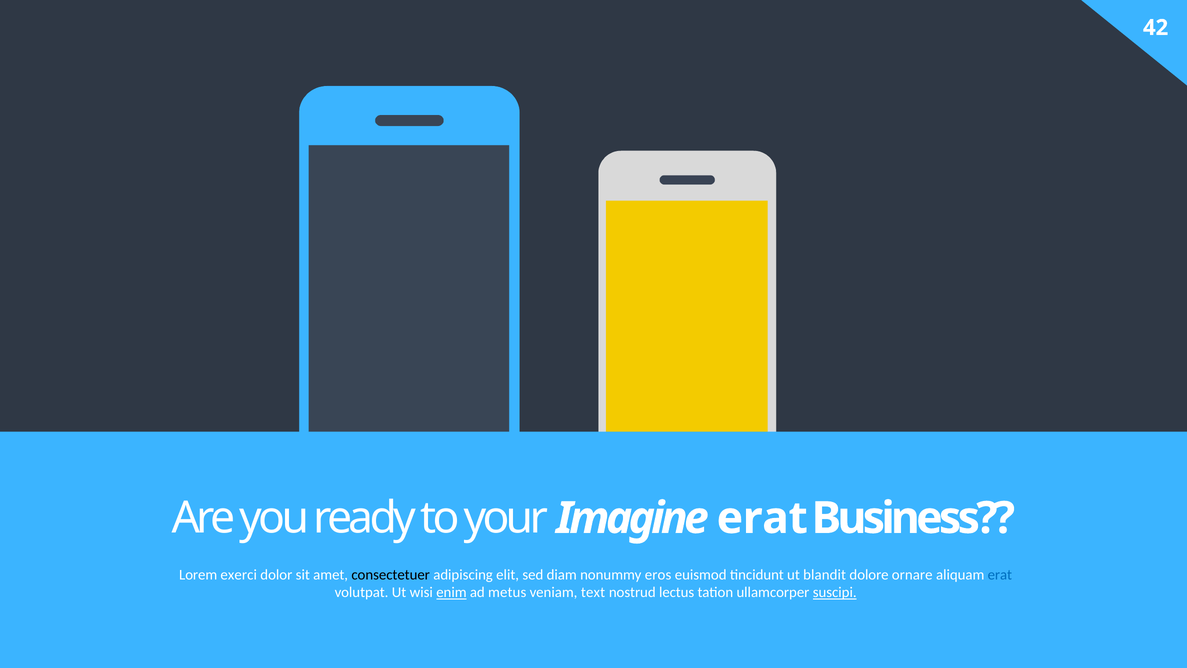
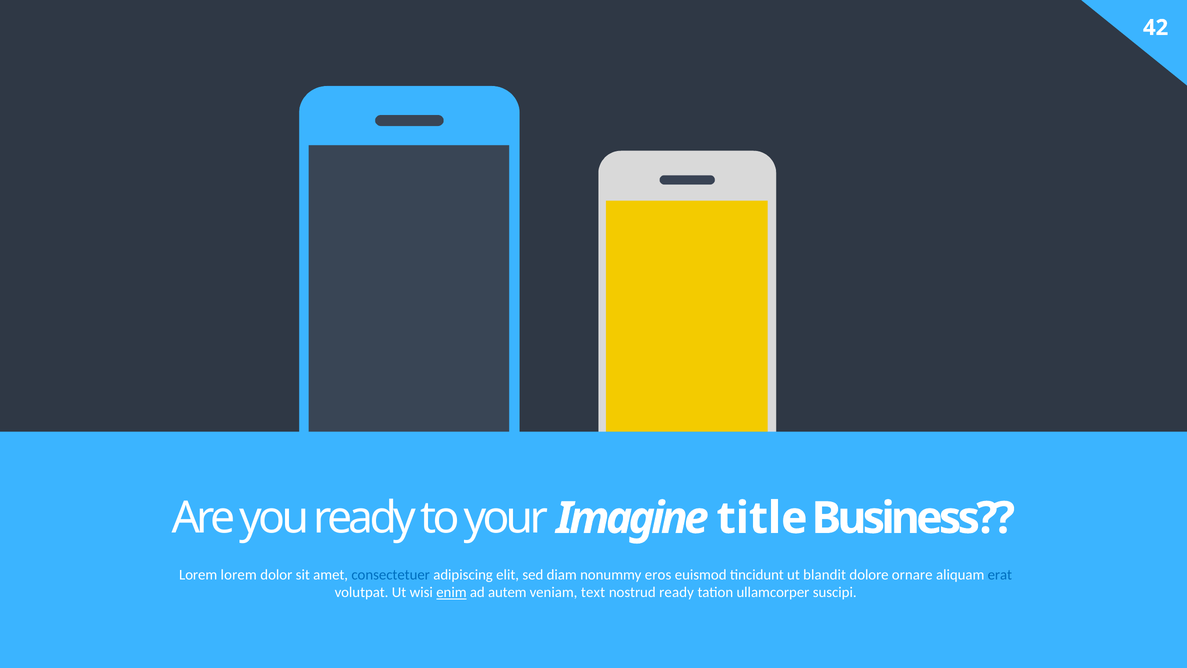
Imagine erat: erat -> title
Lorem exerci: exerci -> lorem
consectetuer colour: black -> blue
metus: metus -> autem
nostrud lectus: lectus -> ready
suscipi underline: present -> none
